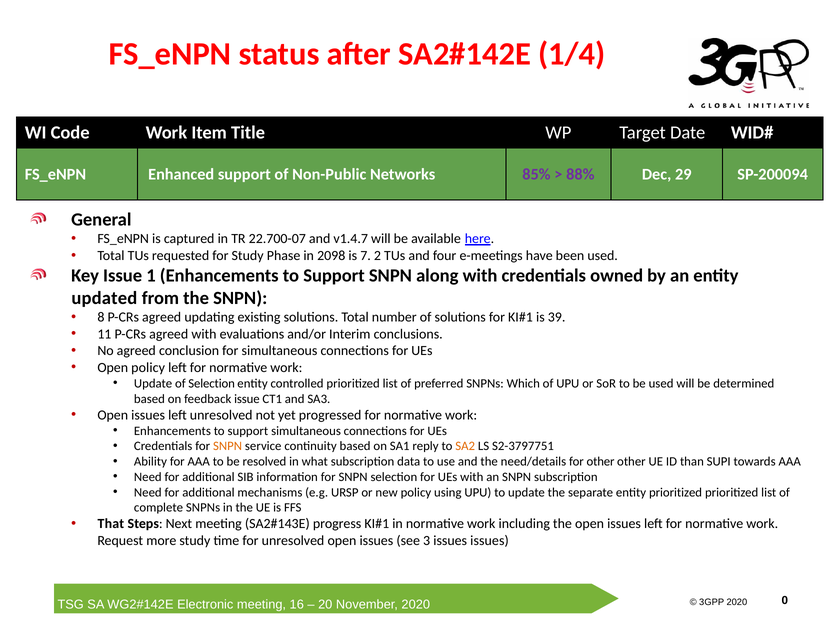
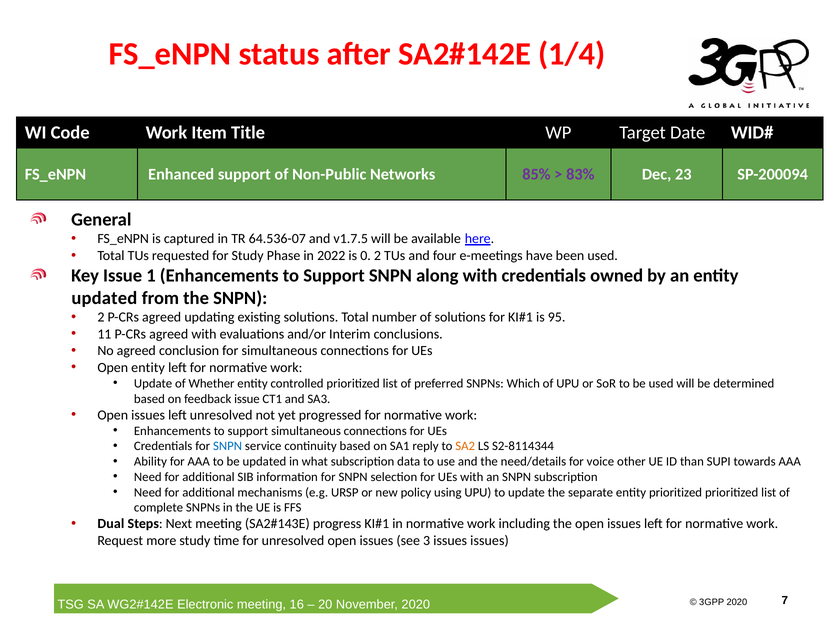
88%: 88% -> 83%
29: 29 -> 23
22.700-07: 22.700-07 -> 64.536-07
v1.4.7: v1.4.7 -> v1.7.5
2098: 2098 -> 2022
7: 7 -> 0
8 at (101, 317): 8 -> 2
39: 39 -> 95
Open policy: policy -> entity
of Selection: Selection -> Whether
SNPN at (228, 446) colour: orange -> blue
S2-3797751: S2-3797751 -> S2-8114344
be resolved: resolved -> updated
for other: other -> voice
That: That -> Dual
0: 0 -> 7
